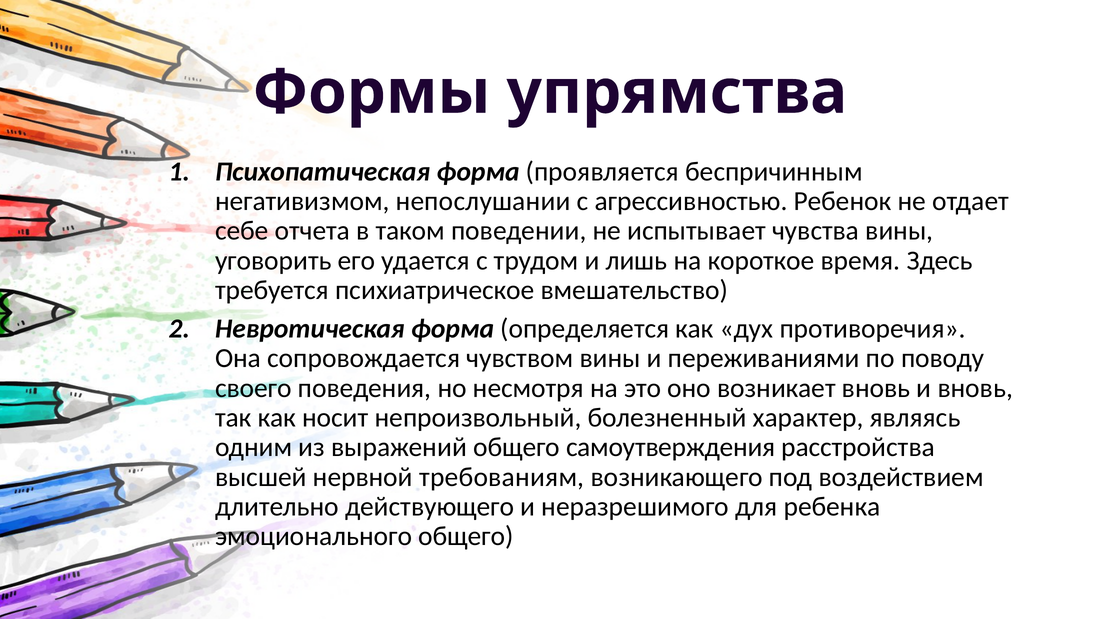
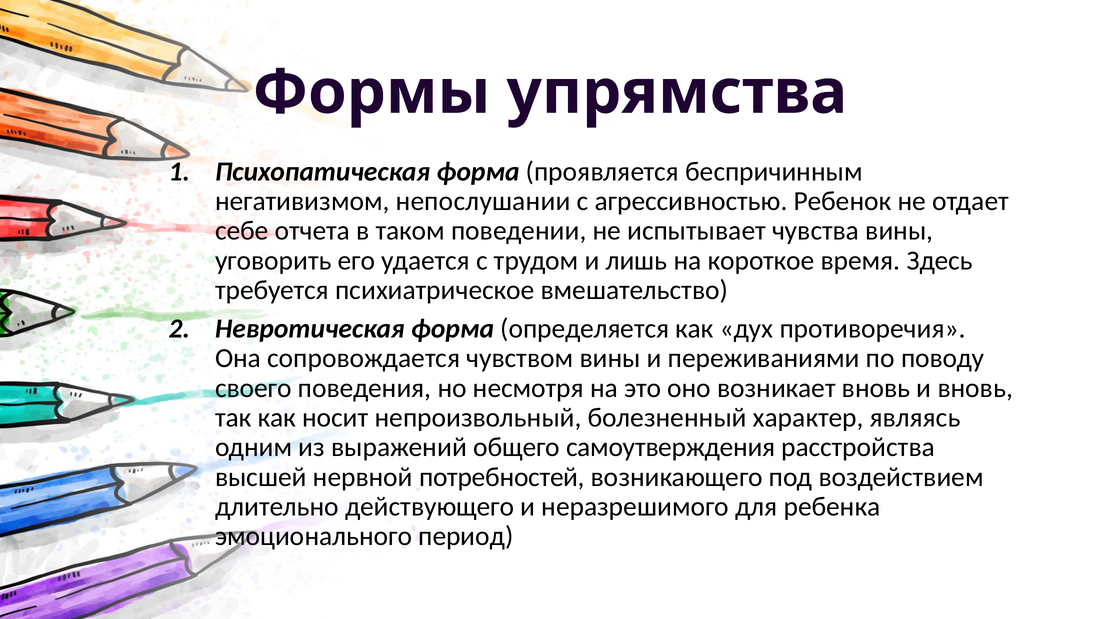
требованиям: требованиям -> потребностей
эмоционального общего: общего -> период
